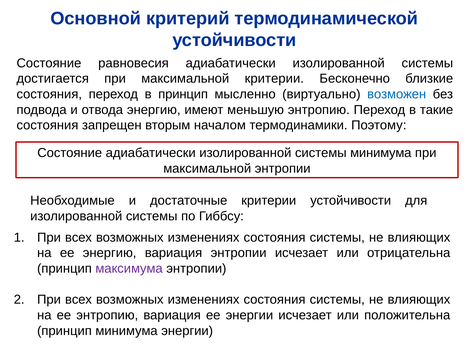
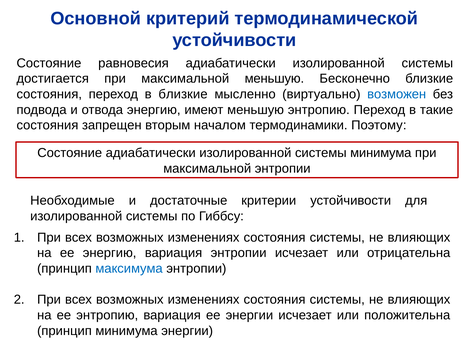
максимальной критерии: критерии -> меньшую
в принцип: принцип -> близкие
максимума colour: purple -> blue
